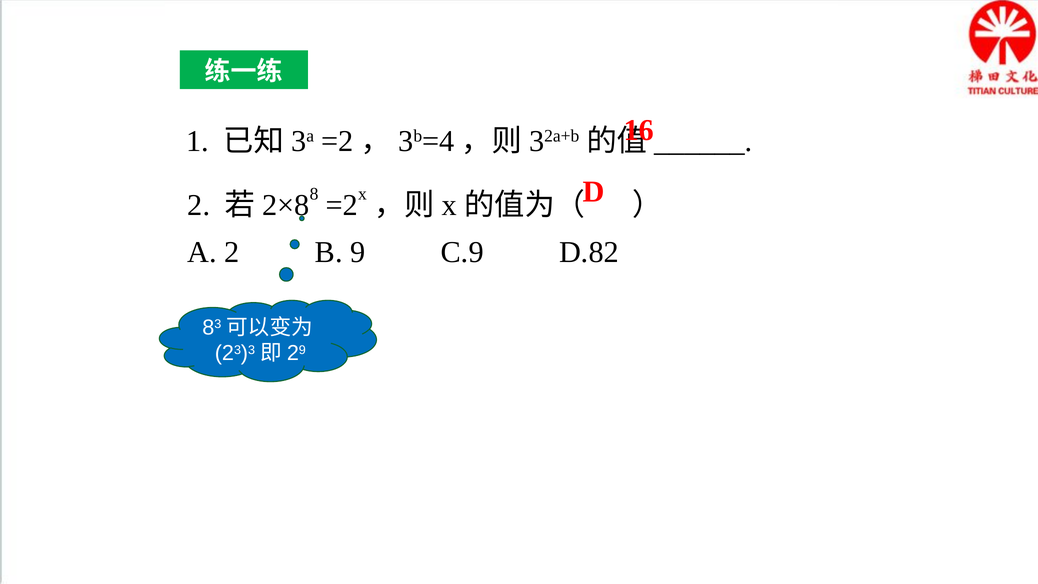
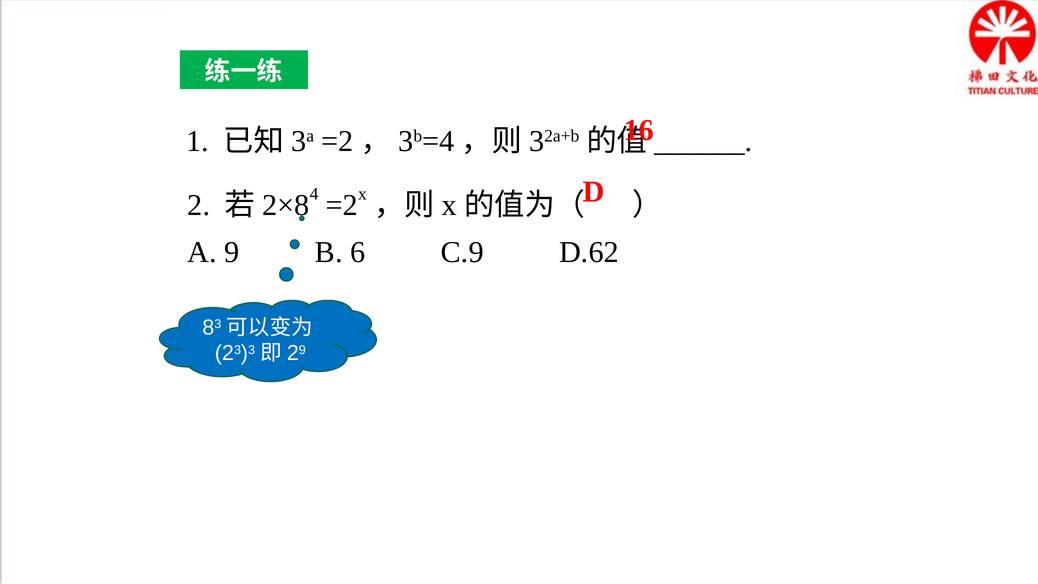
8: 8 -> 4
A 2: 2 -> 9
9: 9 -> 6
D.82: D.82 -> D.62
